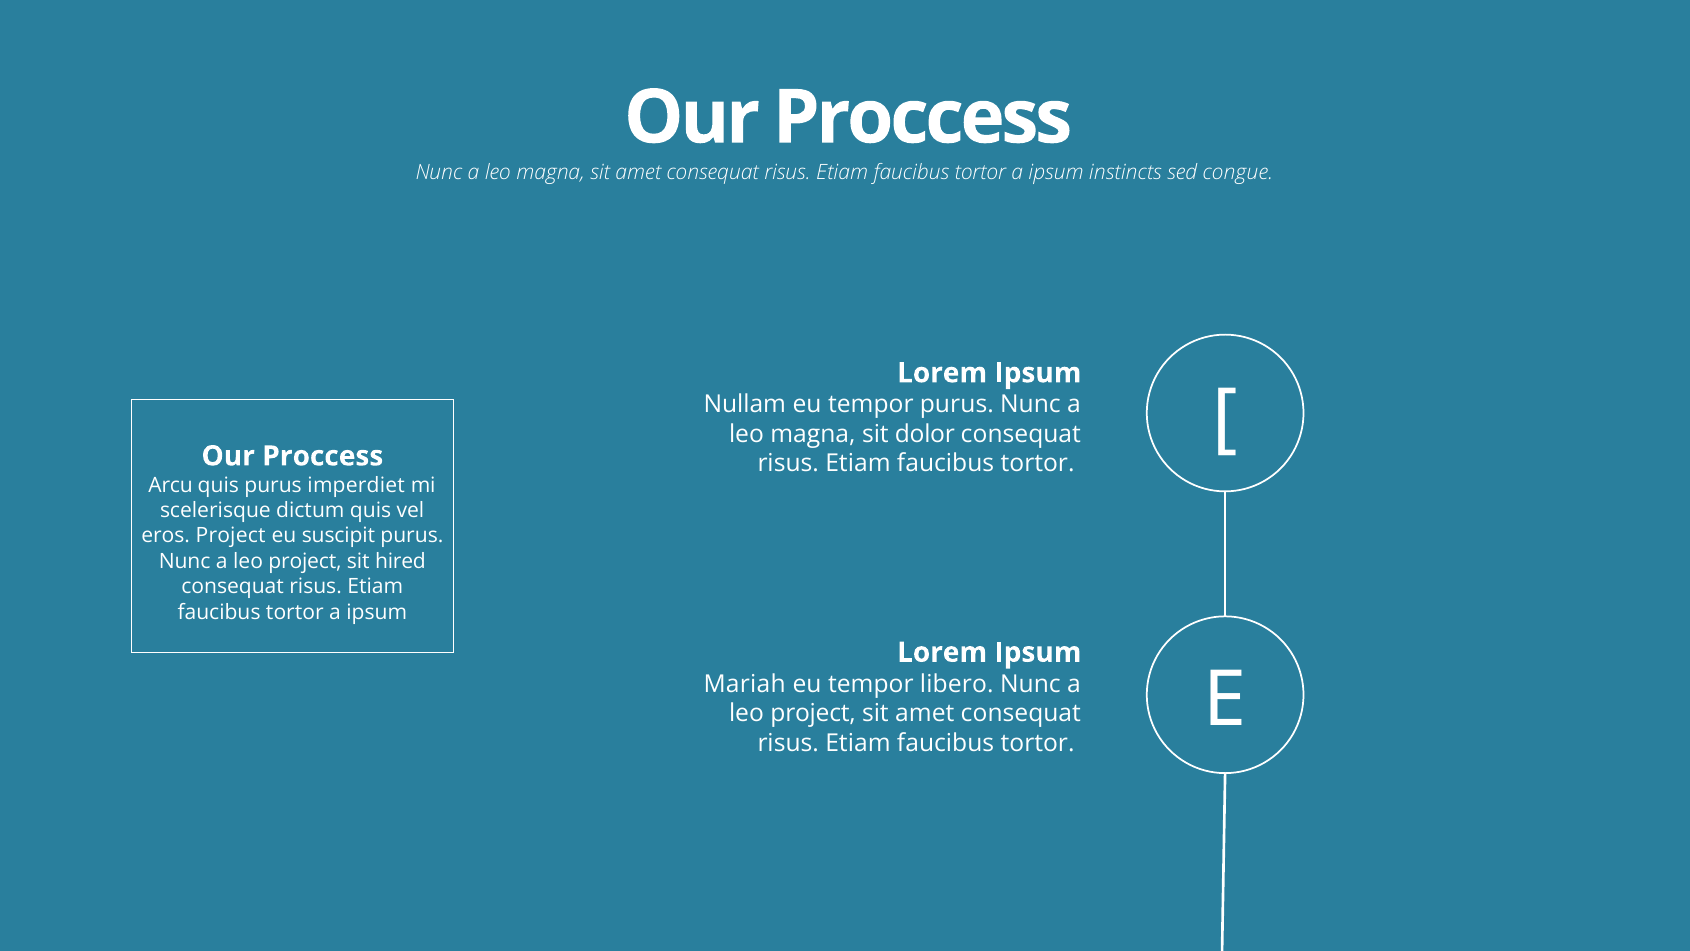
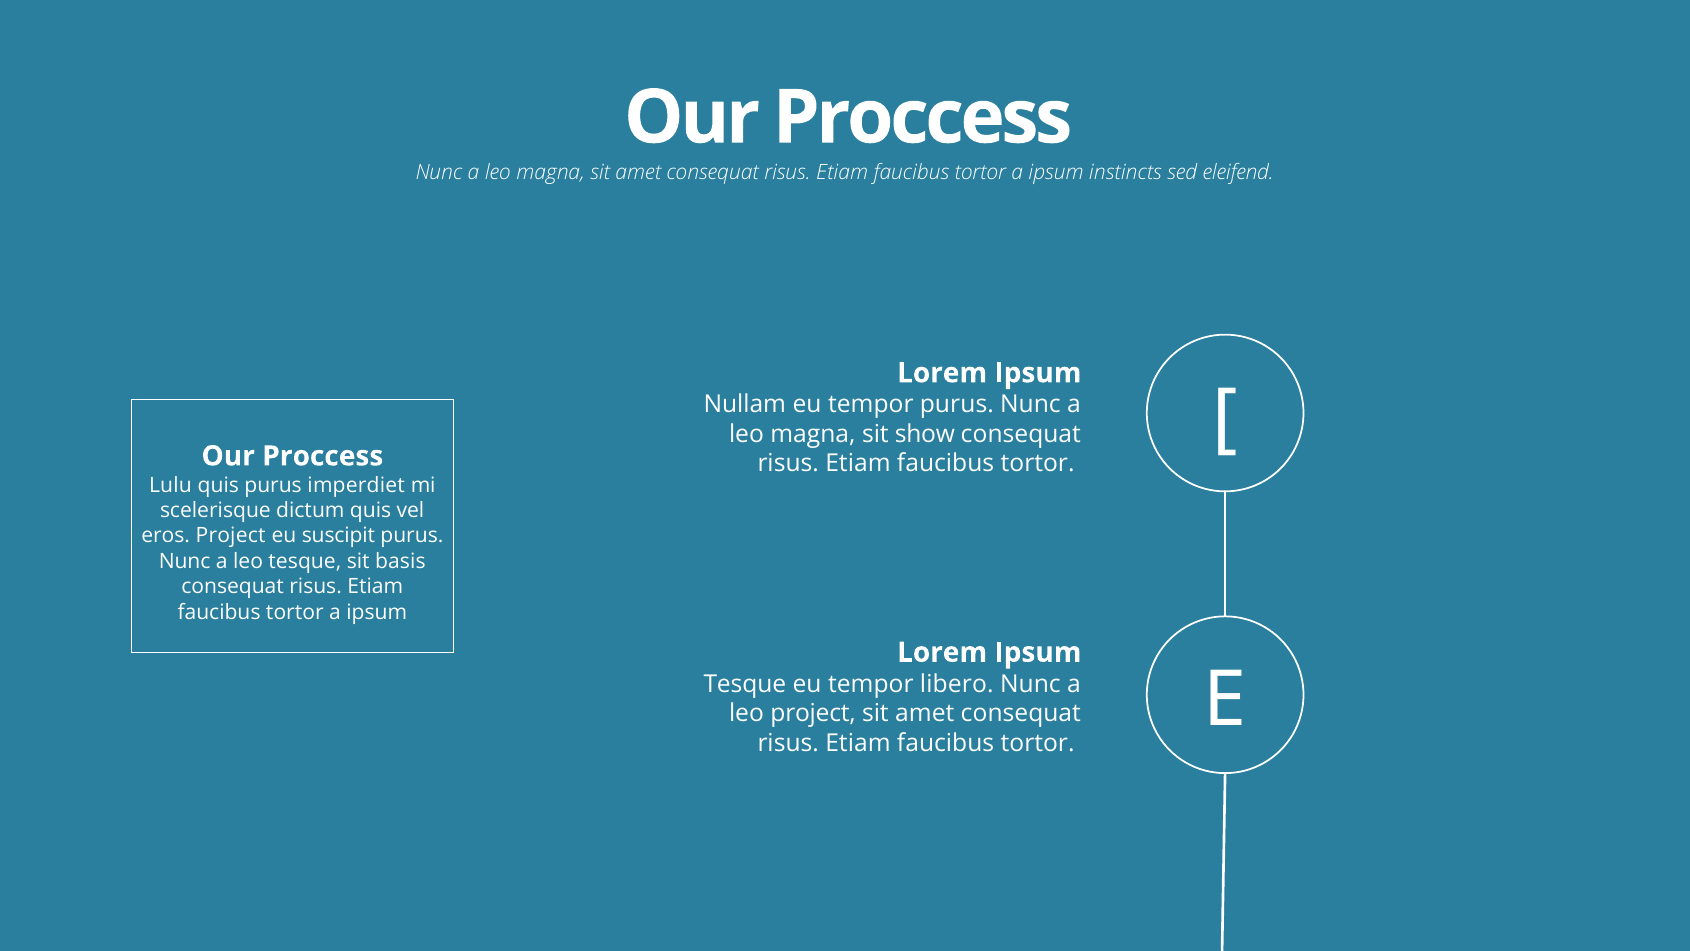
congue: congue -> eleifend
dolor: dolor -> show
Arcu: Arcu -> Lulu
project at (305, 561): project -> tesque
hired: hired -> basis
Mariah at (745, 684): Mariah -> Tesque
